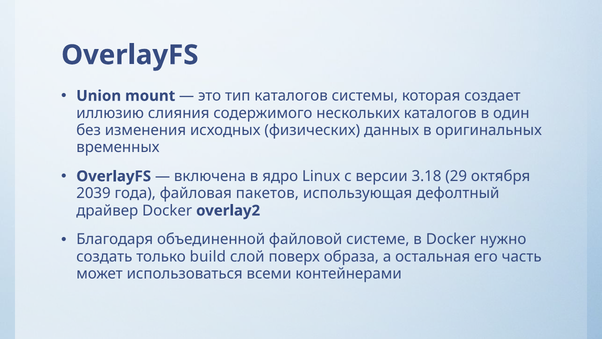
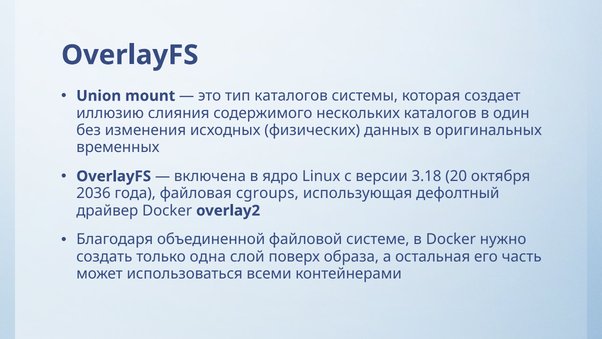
29: 29 -> 20
2039: 2039 -> 2036
пакетов: пакетов -> cgroups
build: build -> одна
